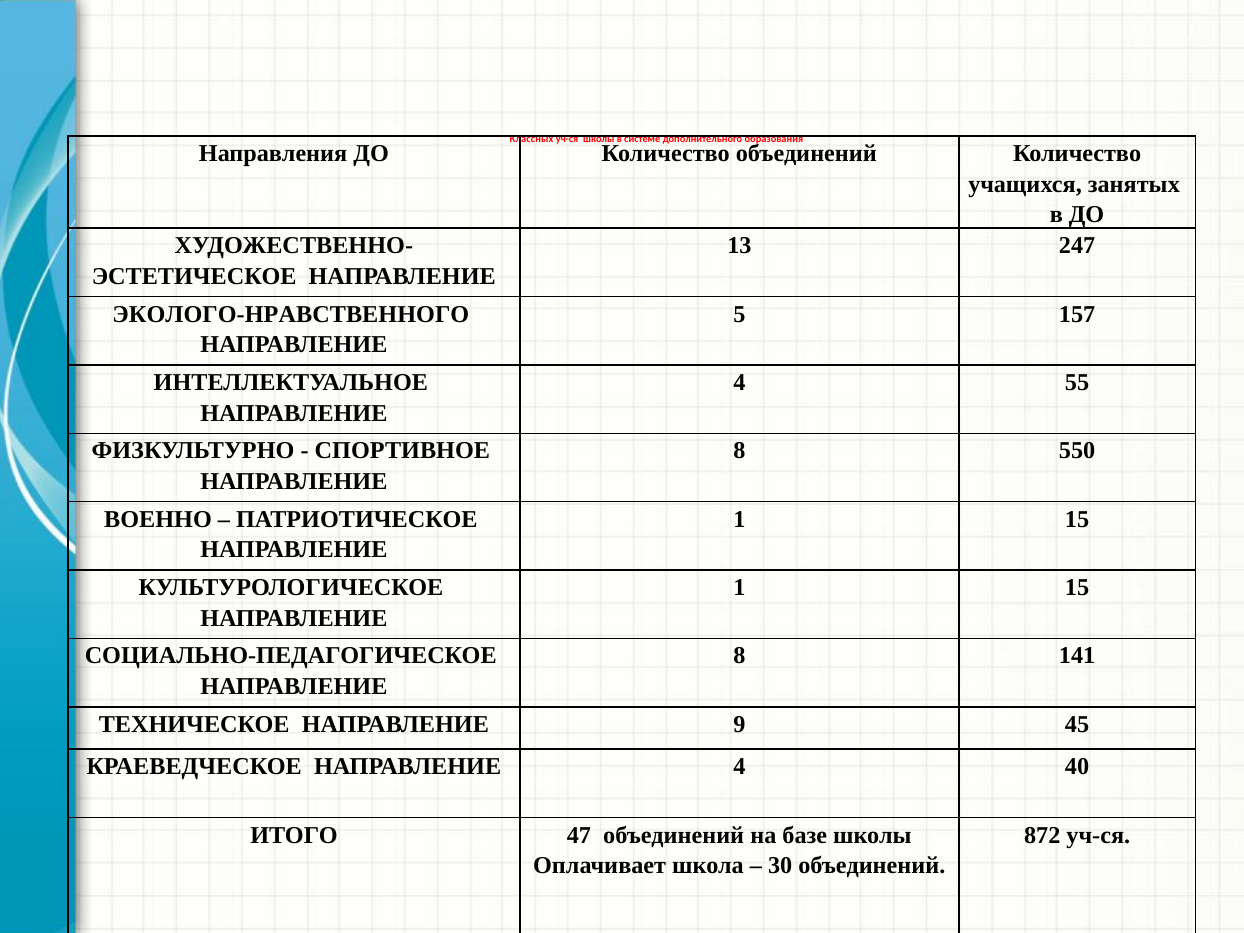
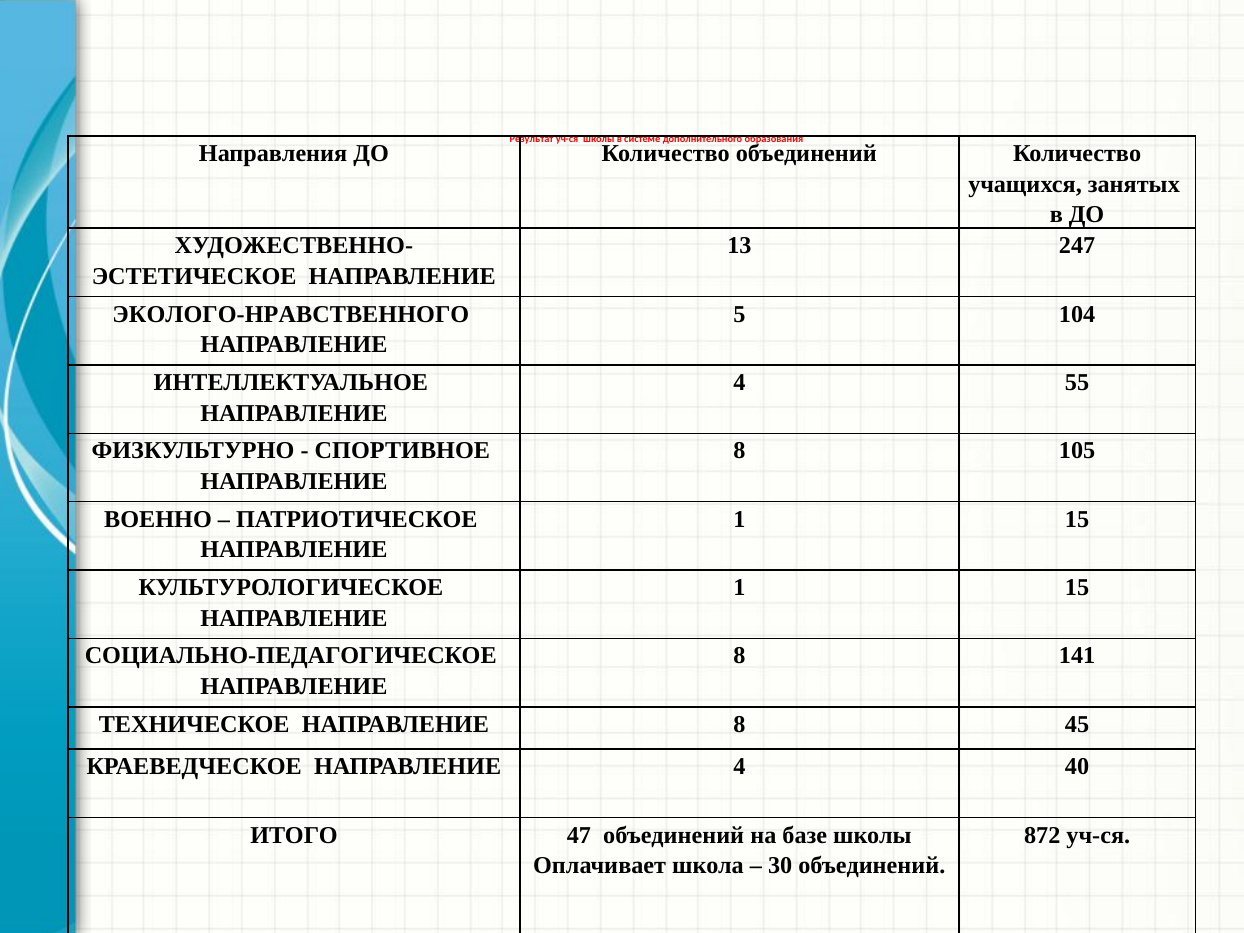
Классных: Классных -> Результат
157: 157 -> 104
550: 550 -> 105
ТЕХНИЧЕСКОЕ НАПРАВЛЕНИЕ 9: 9 -> 8
